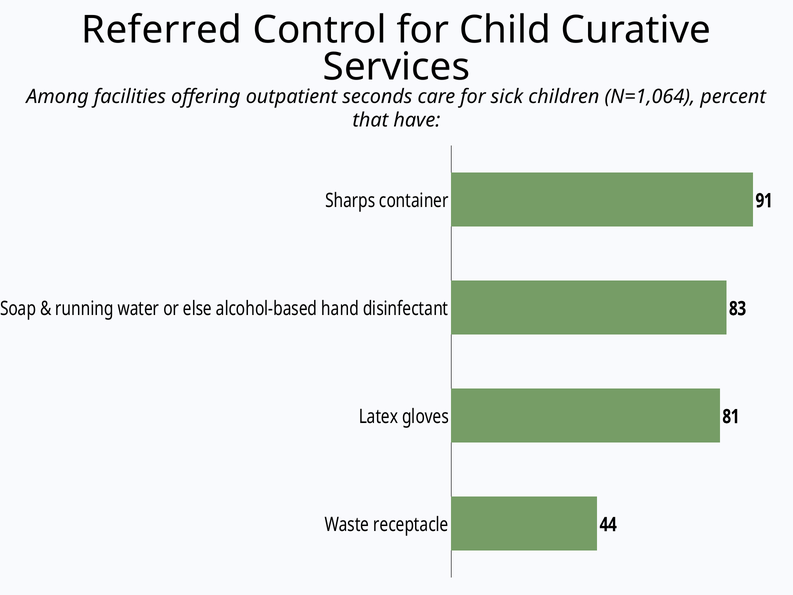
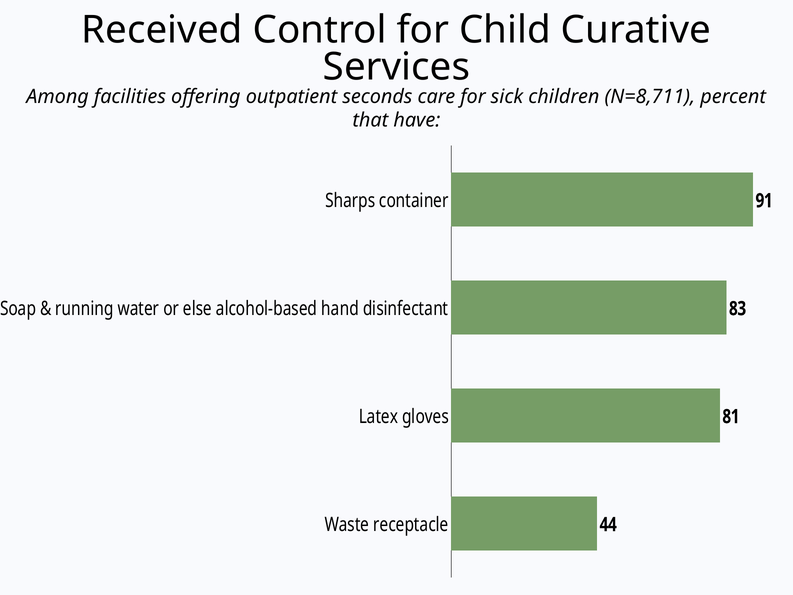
Referred: Referred -> Received
N=1,064: N=1,064 -> N=8,711
